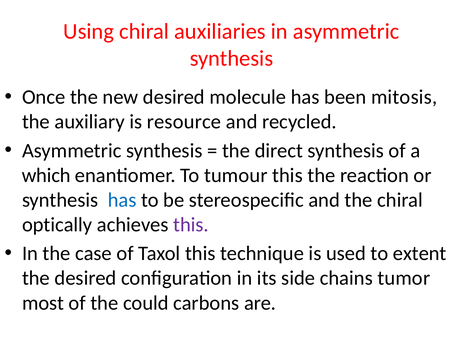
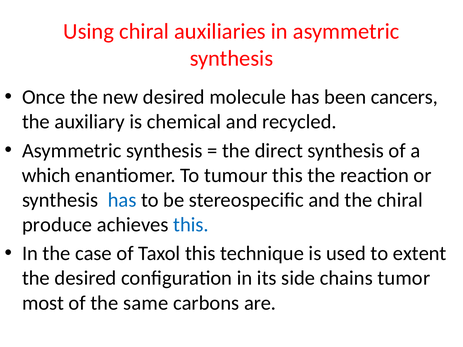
mitosis: mitosis -> cancers
resource: resource -> chemical
optically: optically -> produce
this at (191, 225) colour: purple -> blue
could: could -> same
